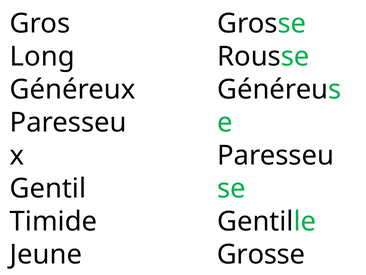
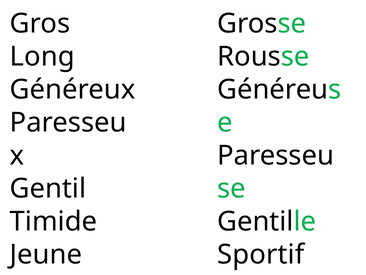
Grosse at (261, 254): Grosse -> Sportif
